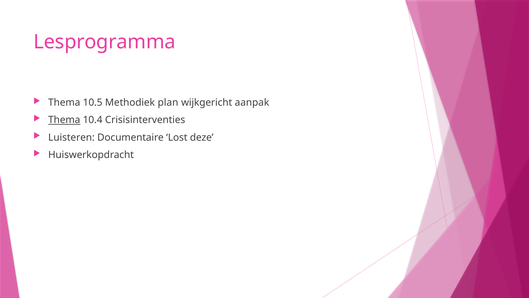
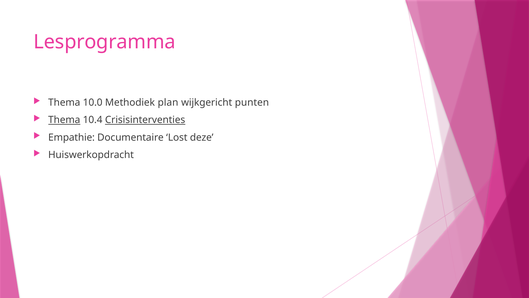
10.5: 10.5 -> 10.0
aanpak: aanpak -> punten
Crisisinterventies underline: none -> present
Luisteren: Luisteren -> Empathie
